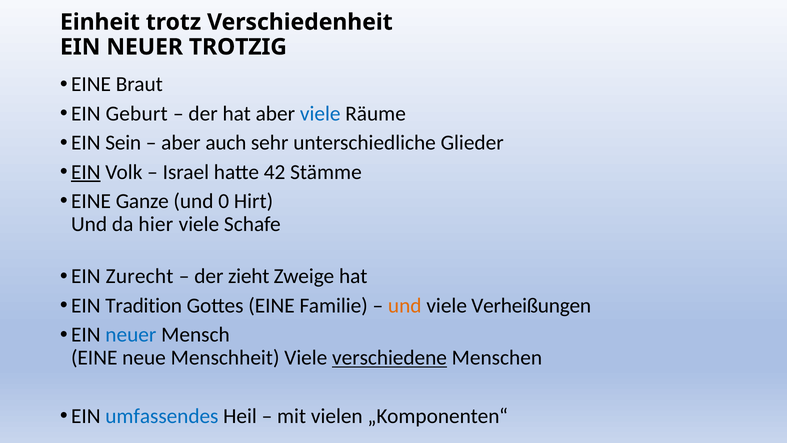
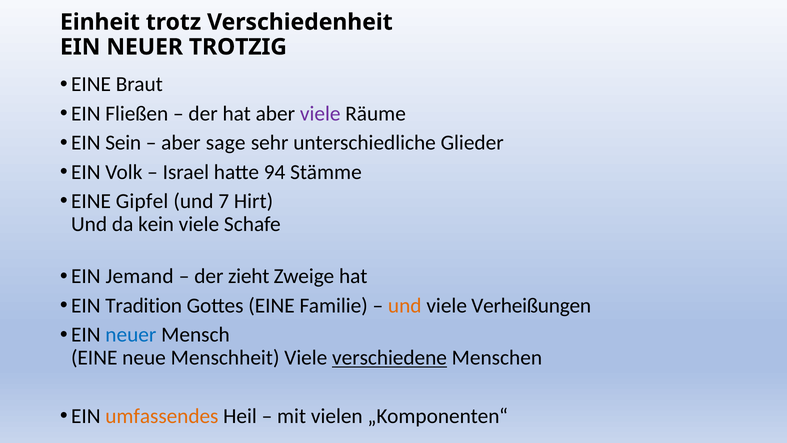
Geburt: Geburt -> Fließen
viele at (320, 114) colour: blue -> purple
auch: auch -> sage
EIN at (86, 172) underline: present -> none
42: 42 -> 94
Ganze: Ganze -> Gipfel
0: 0 -> 7
hier: hier -> kein
Zurecht: Zurecht -> Jemand
umfassendes colour: blue -> orange
